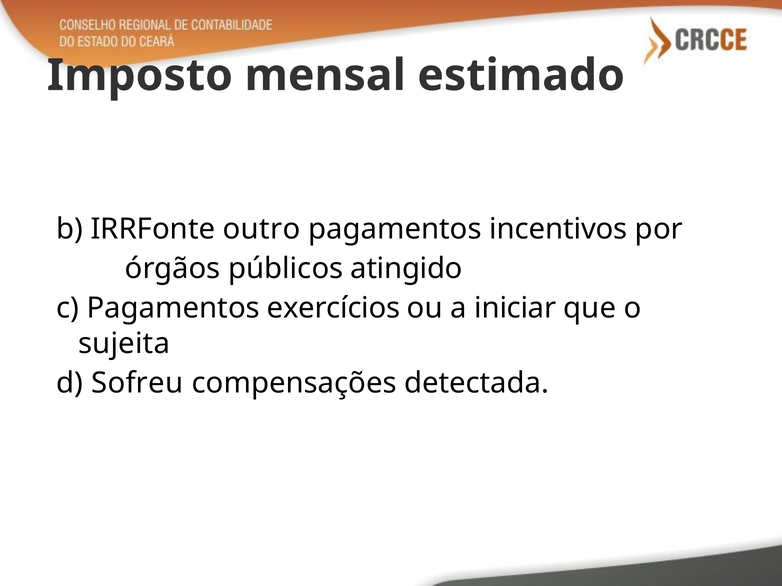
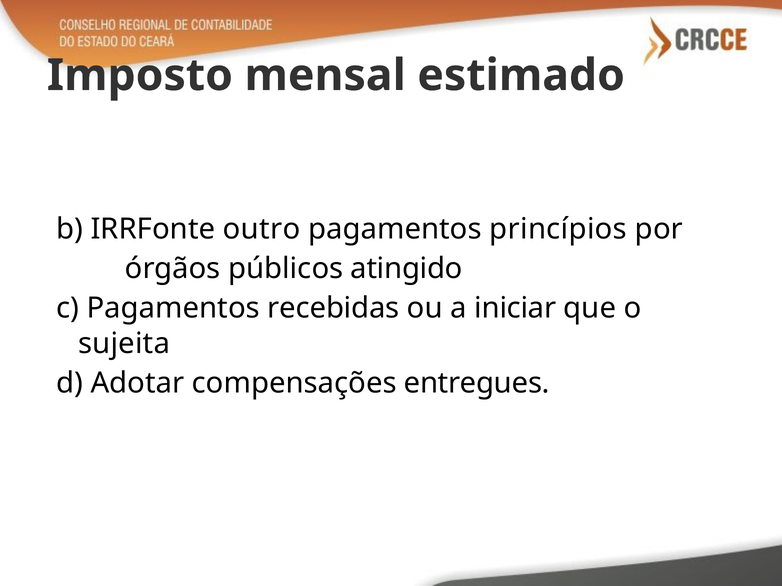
incentivos: incentivos -> princípios
exercícios: exercícios -> recebidas
Sofreu: Sofreu -> Adotar
detectada: detectada -> entregues
